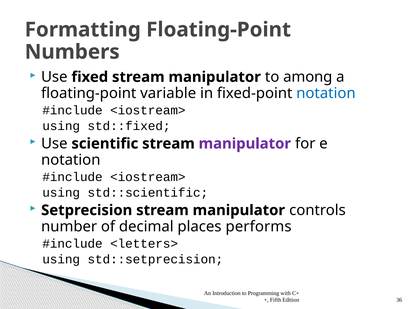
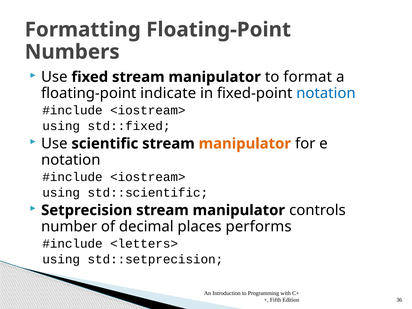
among: among -> format
variable: variable -> indicate
manipulator at (245, 144) colour: purple -> orange
